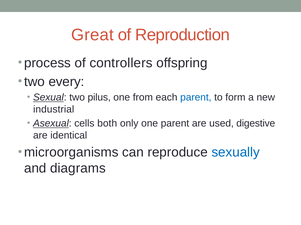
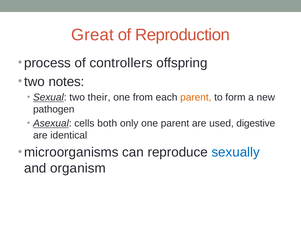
every: every -> notes
pilus: pilus -> their
parent at (196, 98) colour: blue -> orange
industrial: industrial -> pathogen
diagrams: diagrams -> organism
